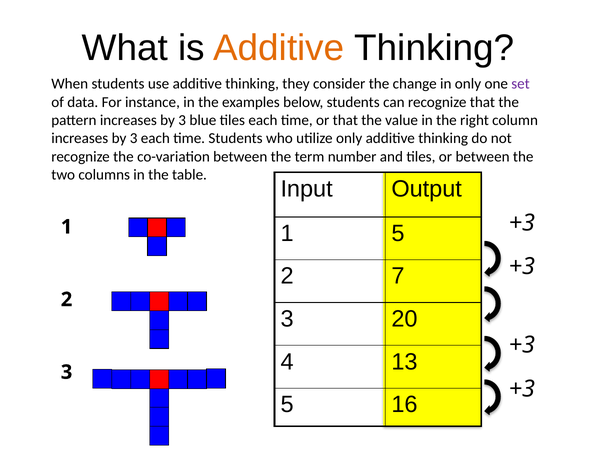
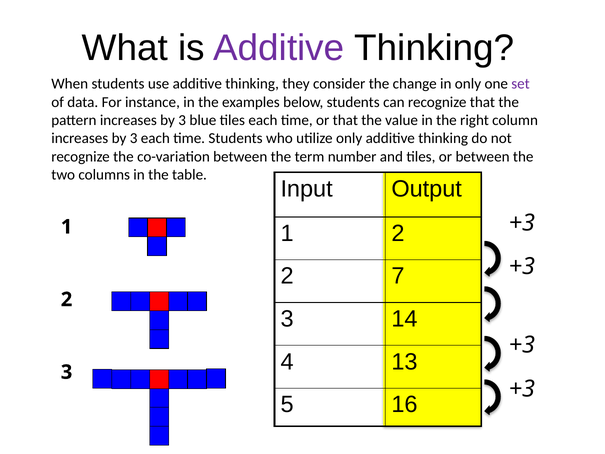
Additive at (279, 48) colour: orange -> purple
5 at (398, 233): 5 -> 2
20: 20 -> 14
